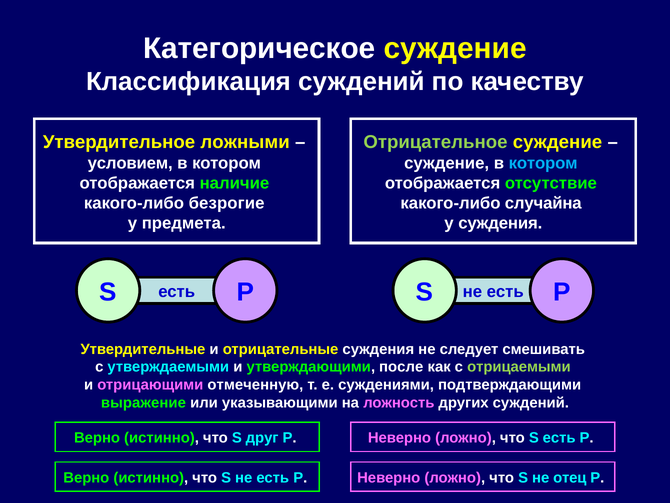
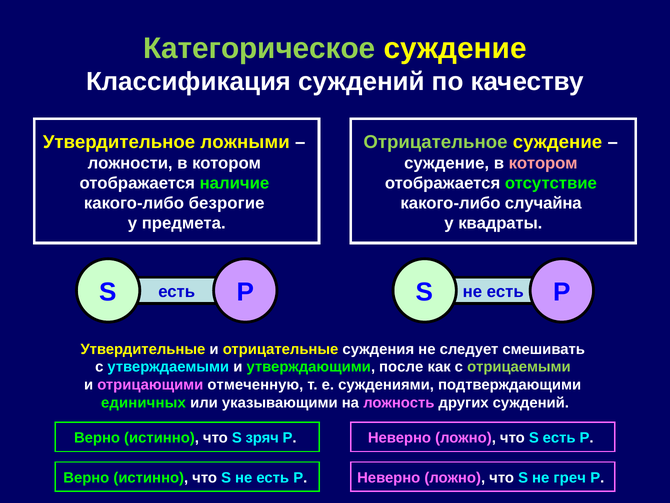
Категорическое colour: white -> light green
условием: условием -> ложности
котором at (543, 163) colour: light blue -> pink
у суждения: суждения -> квадраты
выражение: выражение -> единичных
друг: друг -> зряч
отец: отец -> греч
